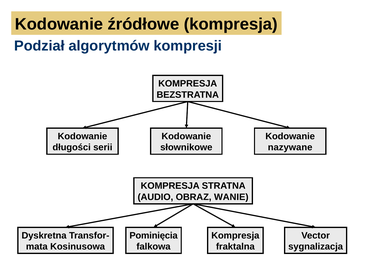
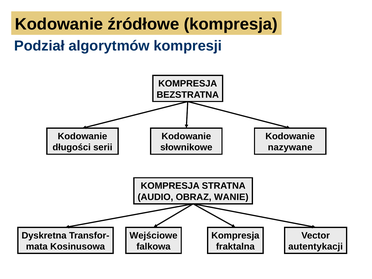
Pominięcia: Pominięcia -> Wejściowe
sygnalizacja: sygnalizacja -> autentykacji
